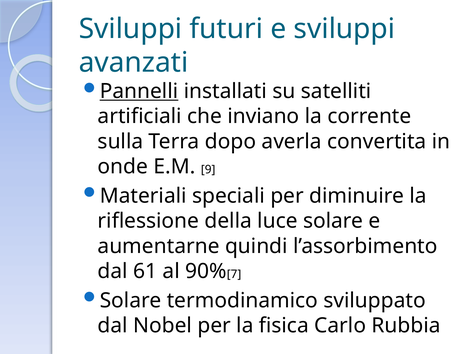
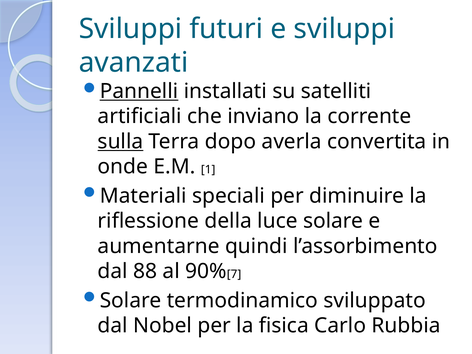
sulla underline: none -> present
9: 9 -> 1
61: 61 -> 88
